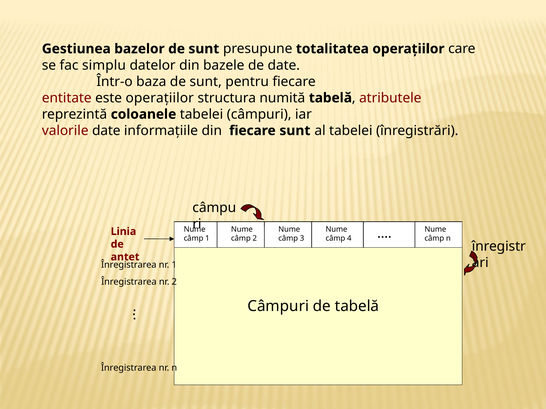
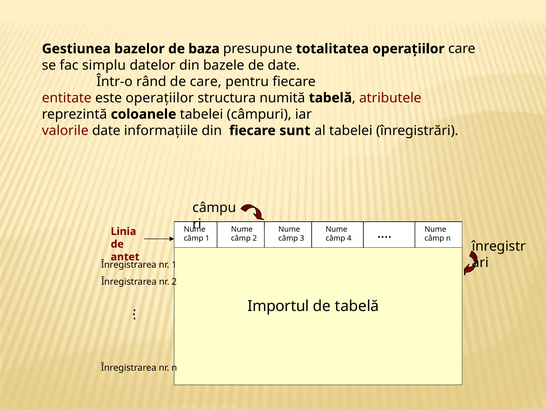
bazelor de sunt: sunt -> baza
baza: baza -> rând
sunt at (206, 82): sunt -> care
Câmpuri at (278, 307): Câmpuri -> Importul
